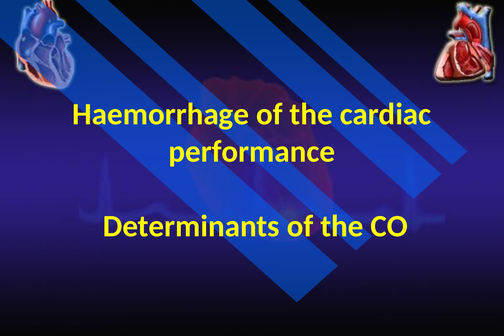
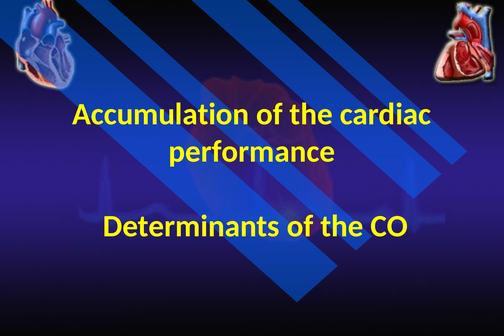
Haemorrhage: Haemorrhage -> Accumulation
